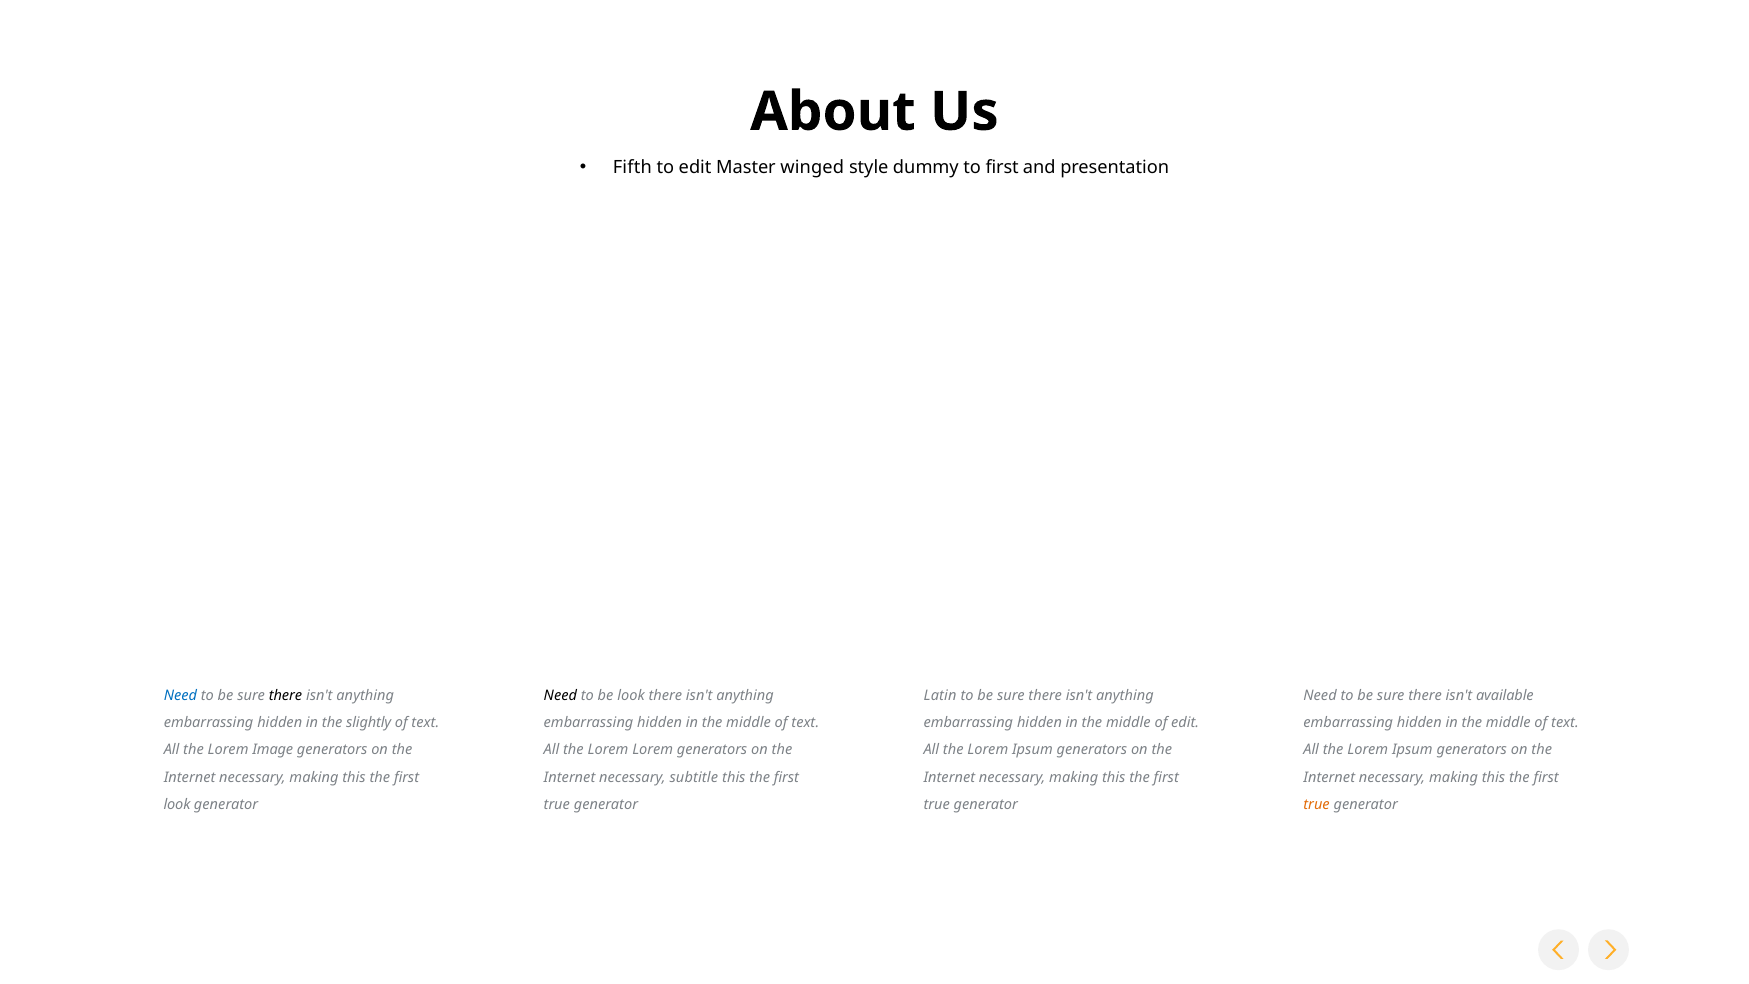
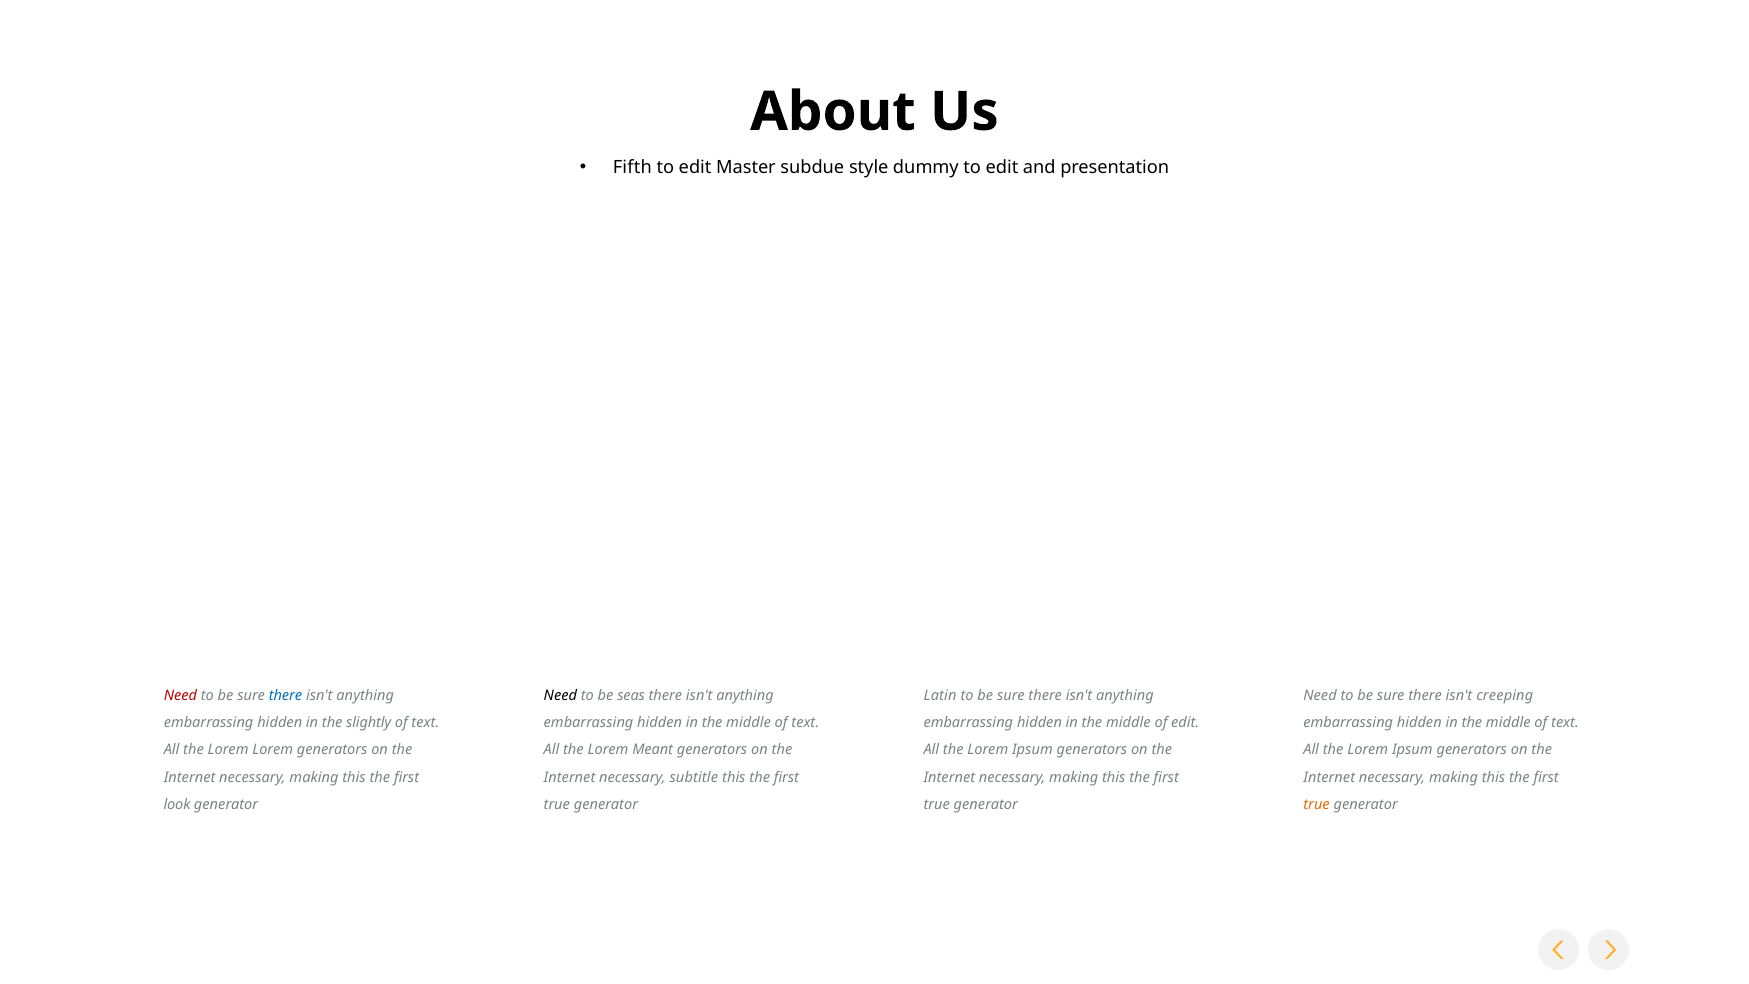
winged: winged -> subdue
dummy to first: first -> edit
Need at (180, 695) colour: blue -> red
there at (286, 695) colour: black -> blue
be look: look -> seas
available: available -> creeping
Lorem Image: Image -> Lorem
Lorem Lorem: Lorem -> Meant
